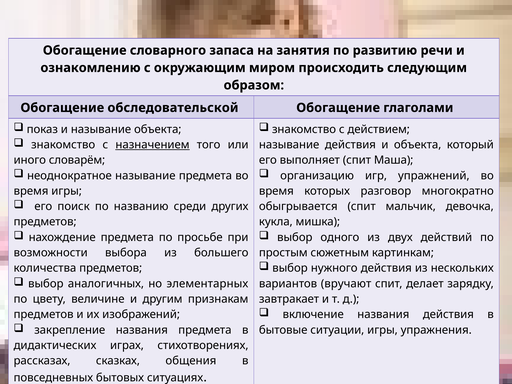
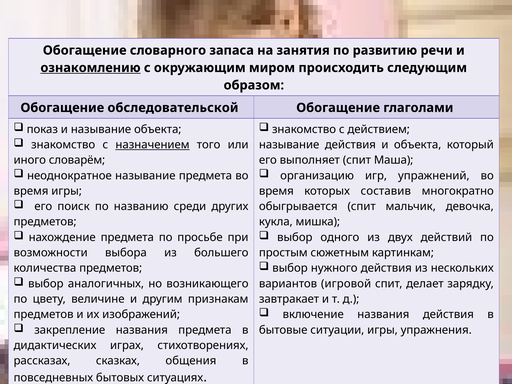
ознакомлению underline: none -> present
разговор: разговор -> составив
элементарных: элементарных -> возникающего
вручают: вручают -> игровой
